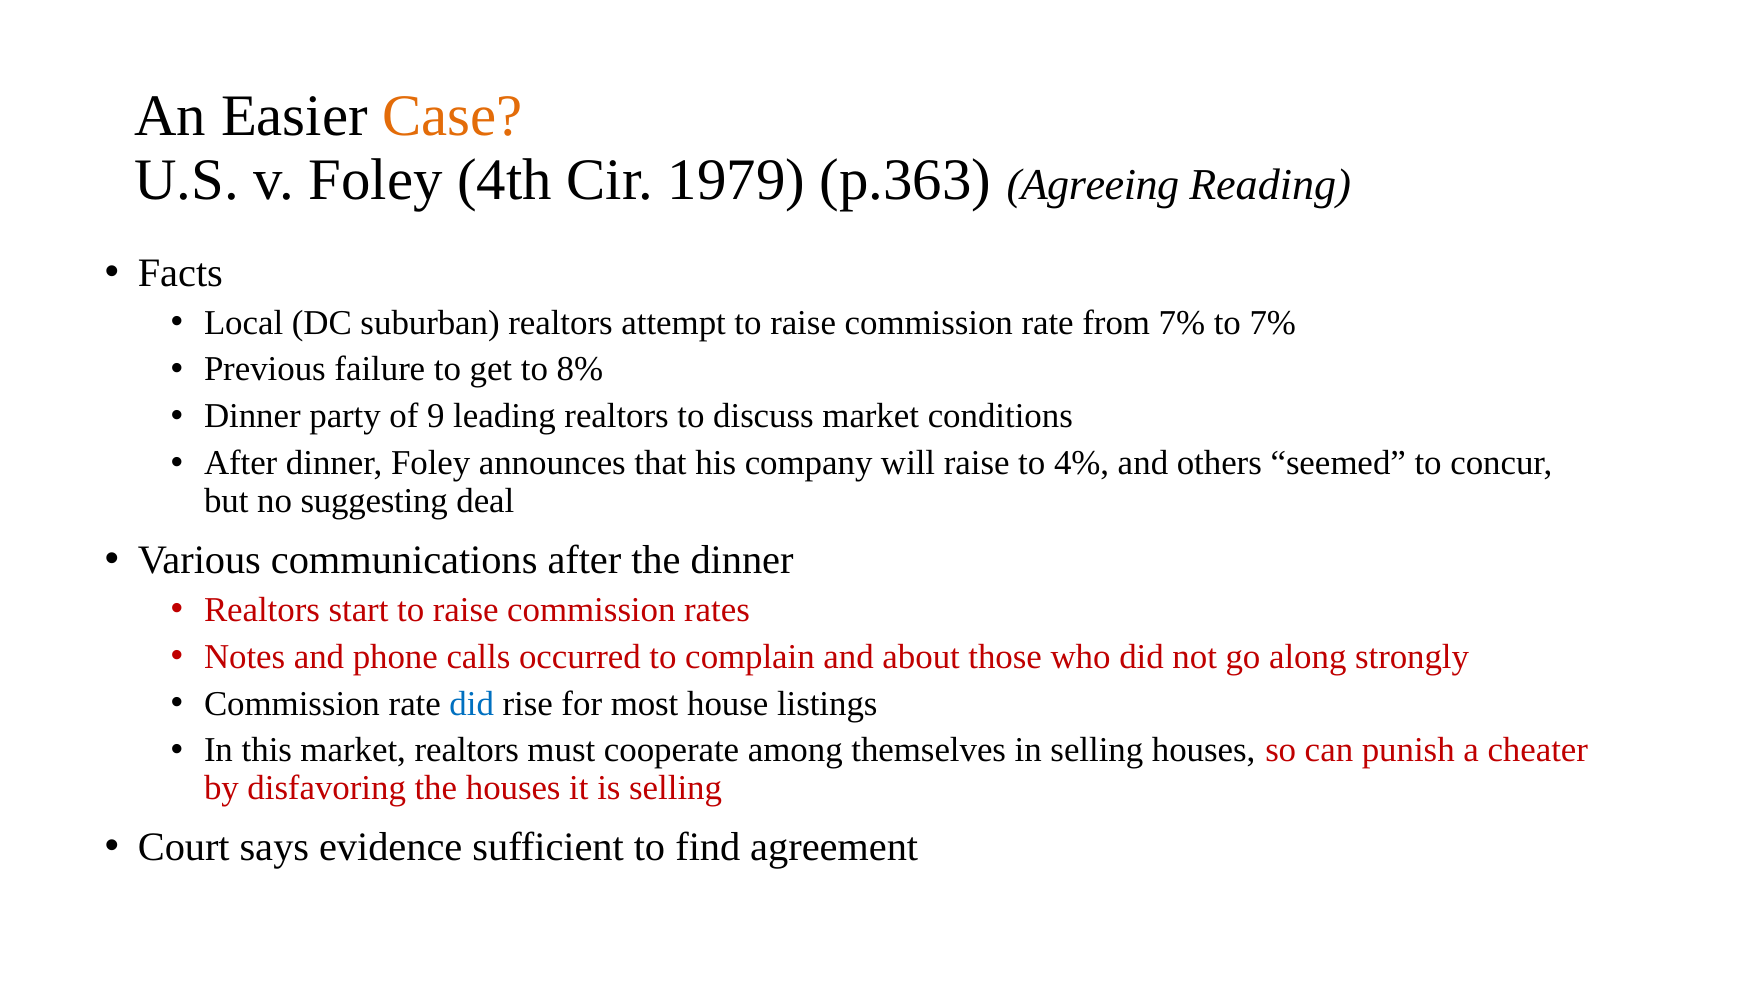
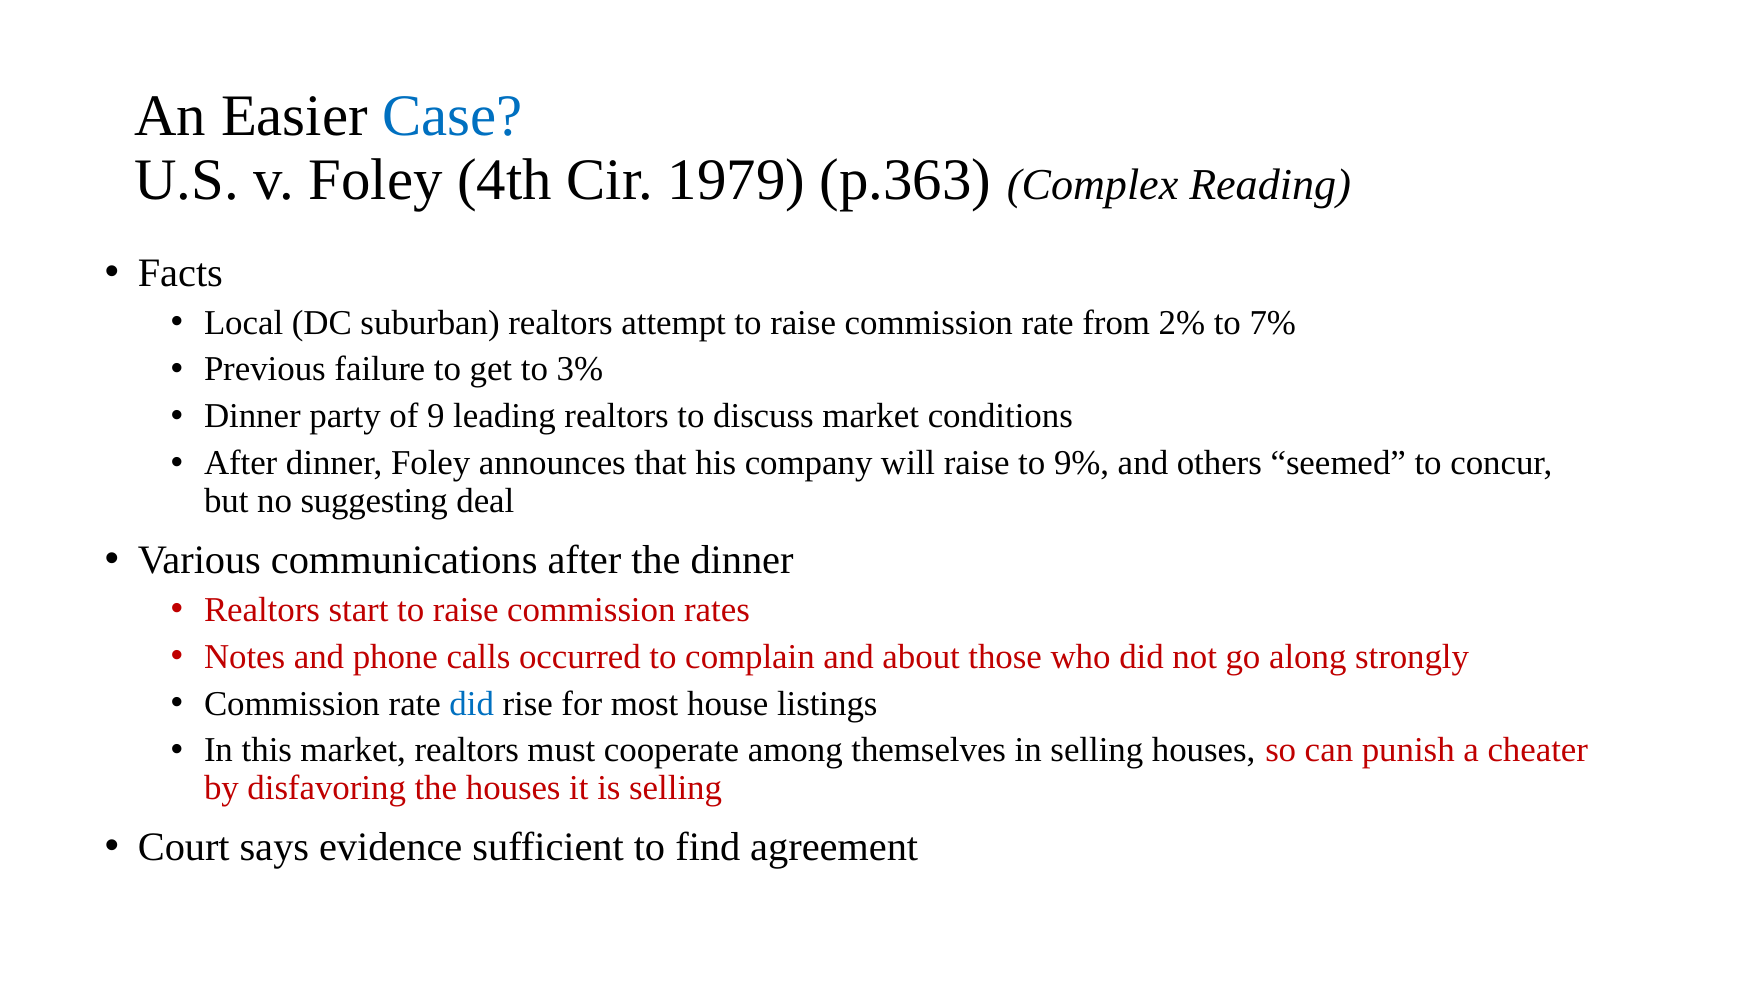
Case colour: orange -> blue
Agreeing: Agreeing -> Complex
from 7%: 7% -> 2%
8%: 8% -> 3%
4%: 4% -> 9%
